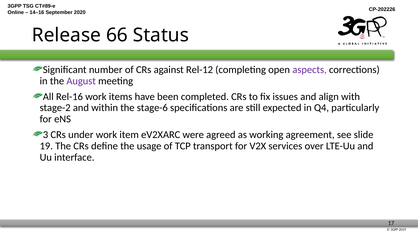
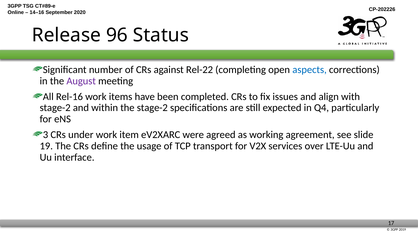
66: 66 -> 96
Rel-12: Rel-12 -> Rel-22
aspects colour: purple -> blue
the stage-6: stage-6 -> stage-2
